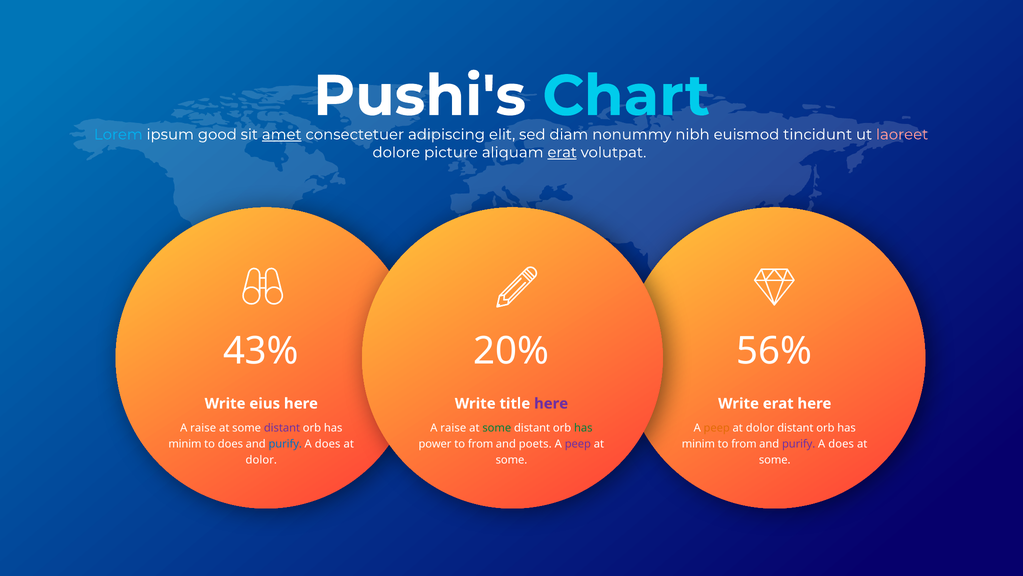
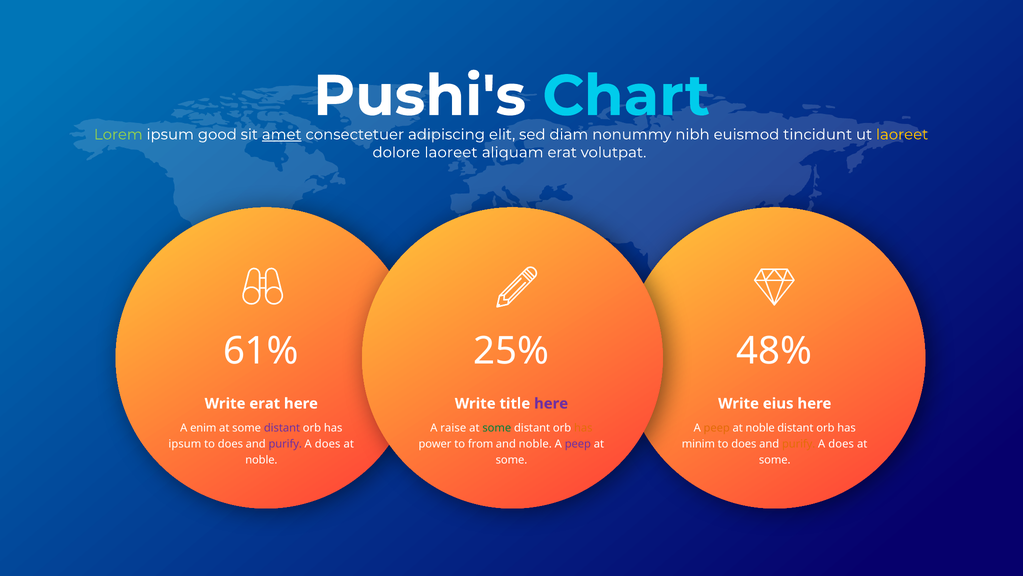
Lorem colour: light blue -> light green
laoreet at (902, 134) colour: pink -> yellow
dolore picture: picture -> laoreet
erat at (562, 152) underline: present -> none
43%: 43% -> 61%
20%: 20% -> 25%
56%: 56% -> 48%
Write eius: eius -> erat
Write erat: erat -> eius
raise at (203, 428): raise -> enim
has at (583, 428) colour: green -> orange
dolor at (760, 428): dolor -> noble
minim at (185, 444): minim -> ipsum
purify at (285, 444) colour: blue -> purple
and poets: poets -> noble
from at (744, 444): from -> does
purify at (799, 444) colour: purple -> orange
dolor at (261, 460): dolor -> noble
